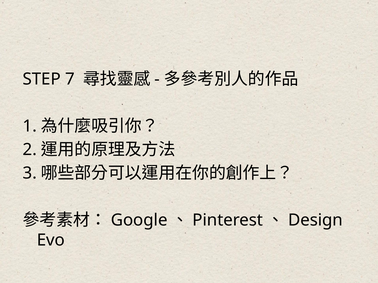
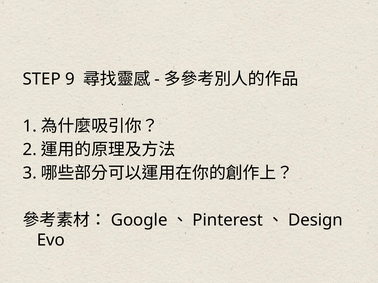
7: 7 -> 9
